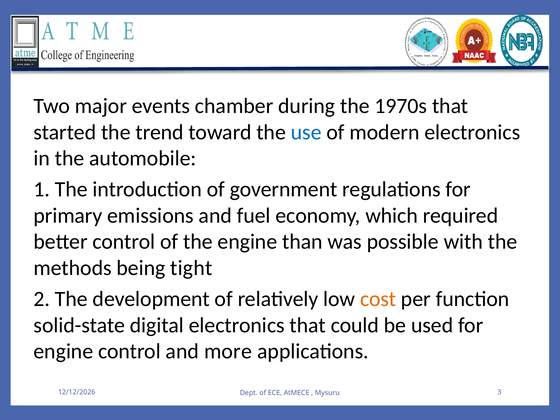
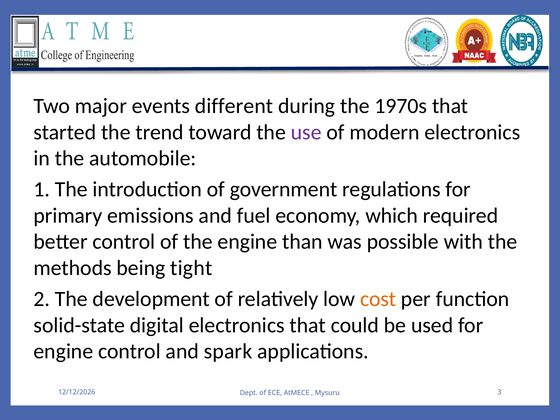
chamber: chamber -> different
use colour: blue -> purple
more: more -> spark
